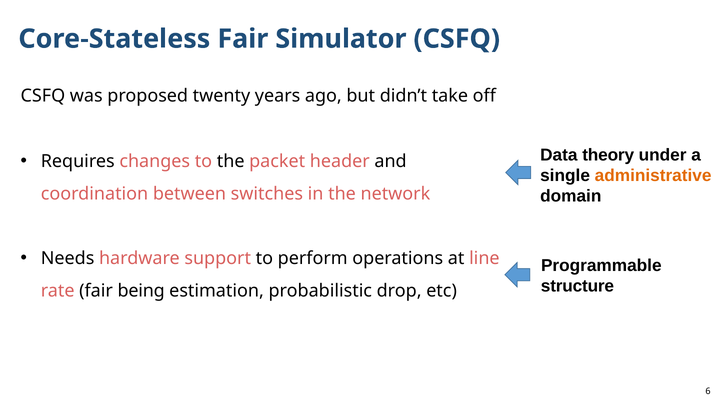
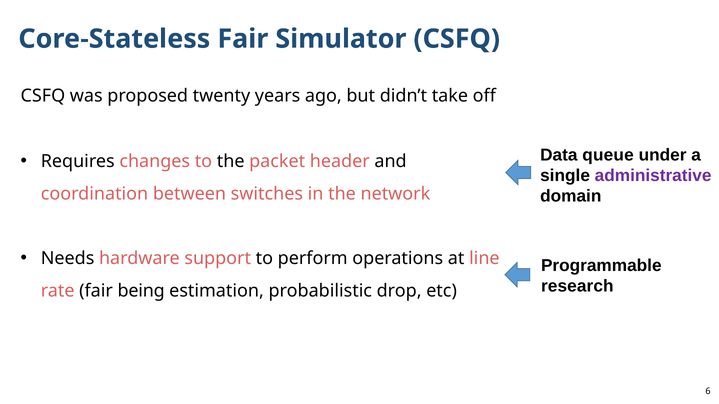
theory: theory -> queue
administrative colour: orange -> purple
structure: structure -> research
